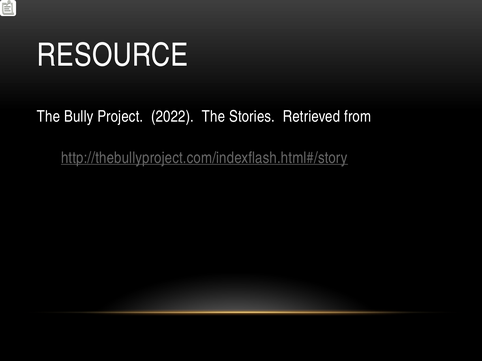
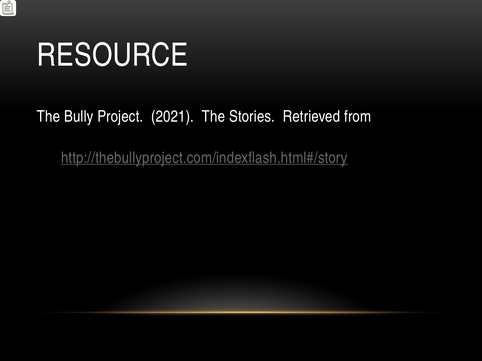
2022: 2022 -> 2021
